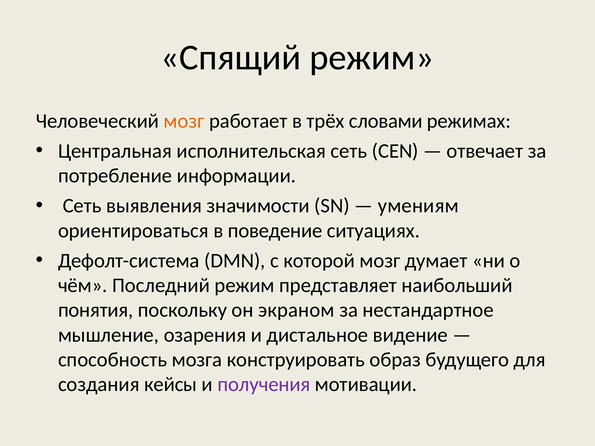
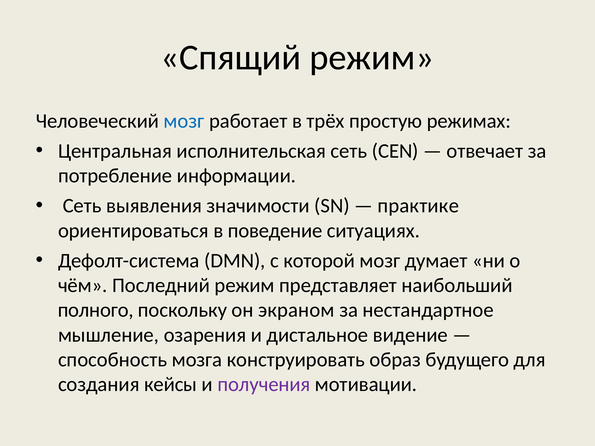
мозг at (184, 121) colour: orange -> blue
словами: словами -> простую
умениям: умениям -> практике
понятия: понятия -> полного
